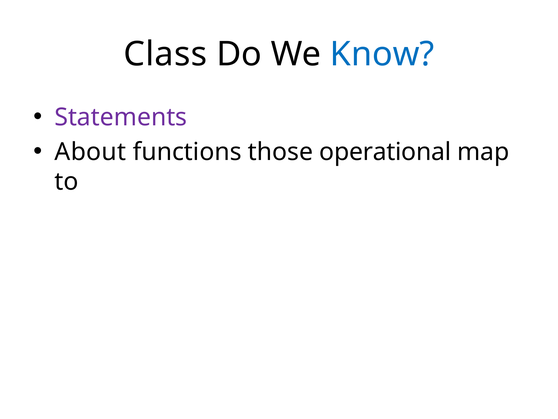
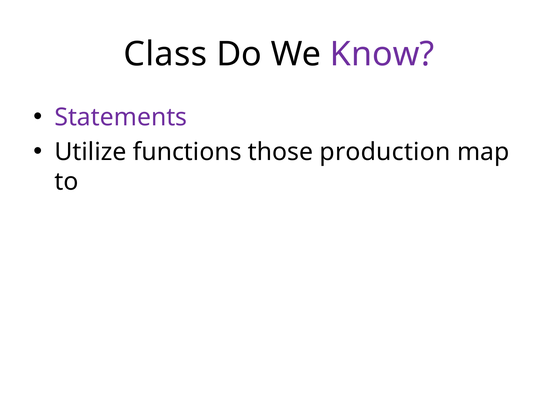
Know colour: blue -> purple
About: About -> Utilize
operational: operational -> production
